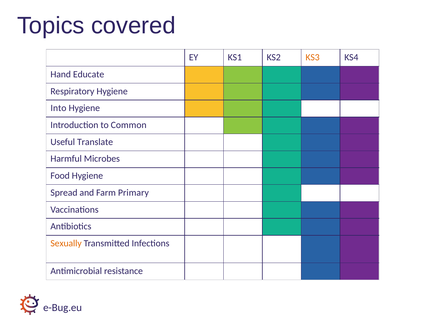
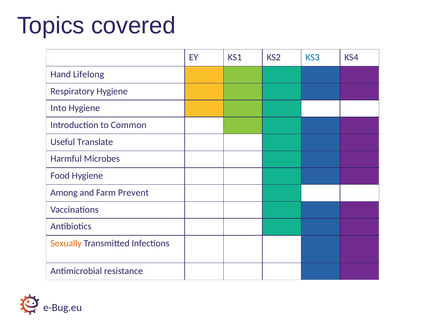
KS3 colour: orange -> blue
Educate: Educate -> Lifelong
Spread: Spread -> Among
Primary: Primary -> Prevent
